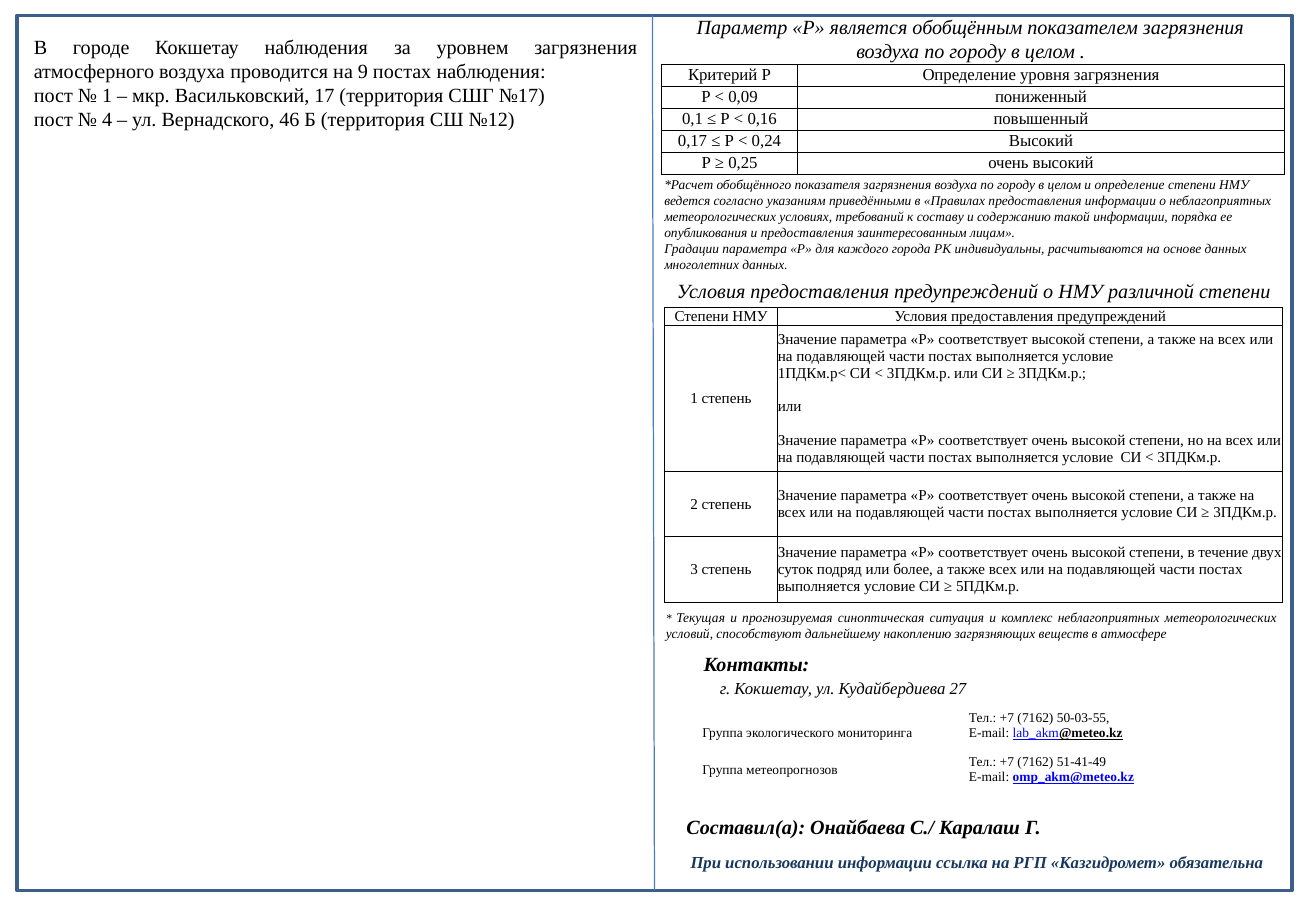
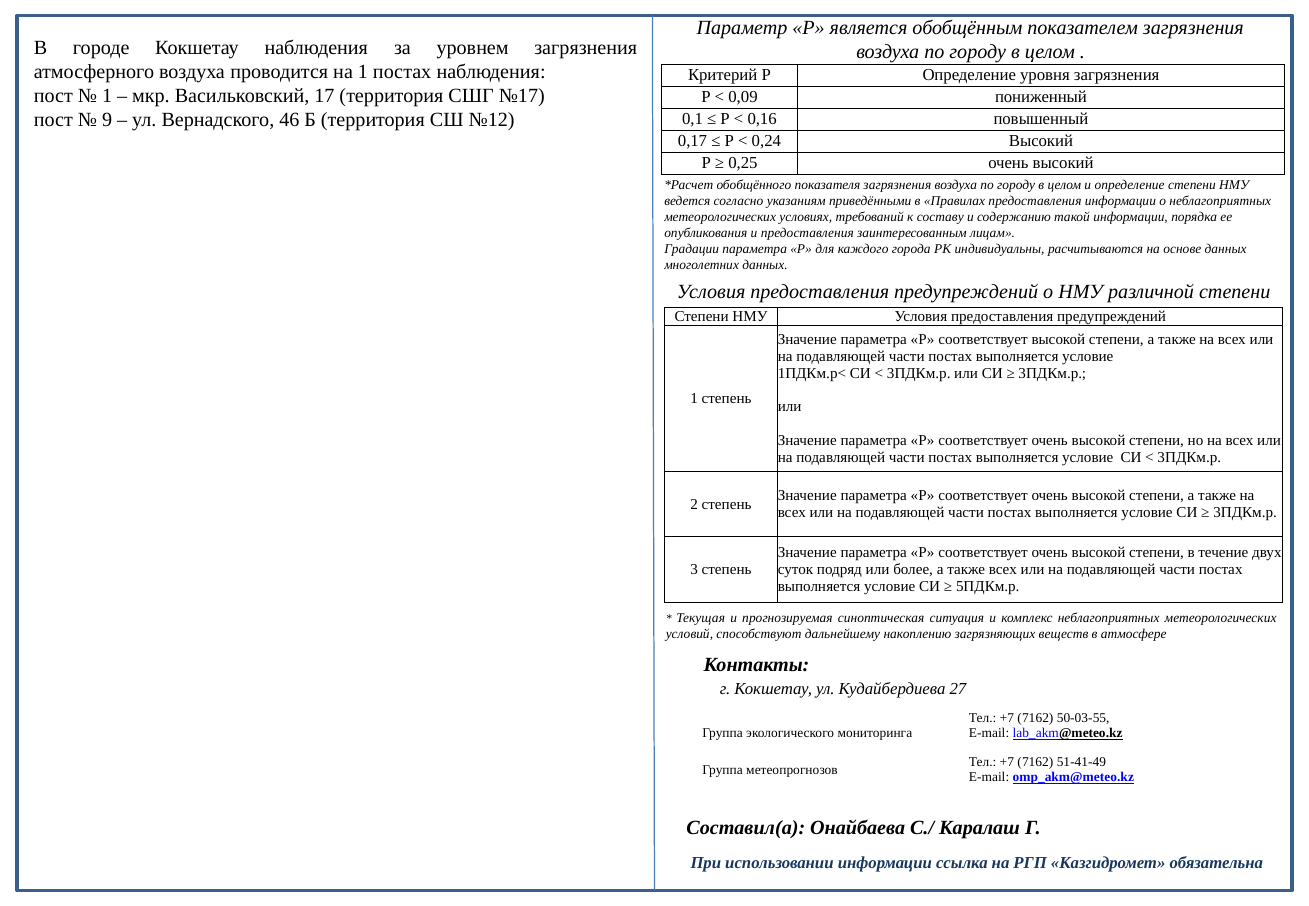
на 9: 9 -> 1
4: 4 -> 9
